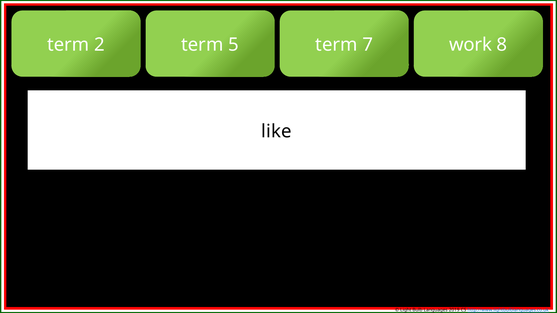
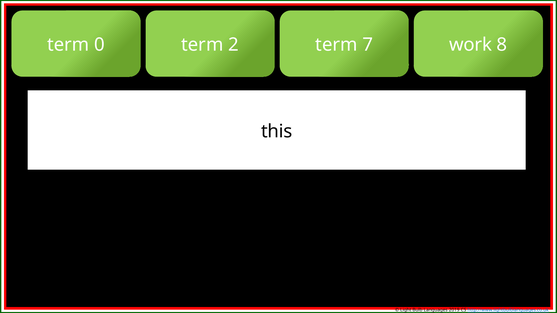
2: 2 -> 0
5: 5 -> 2
like: like -> this
